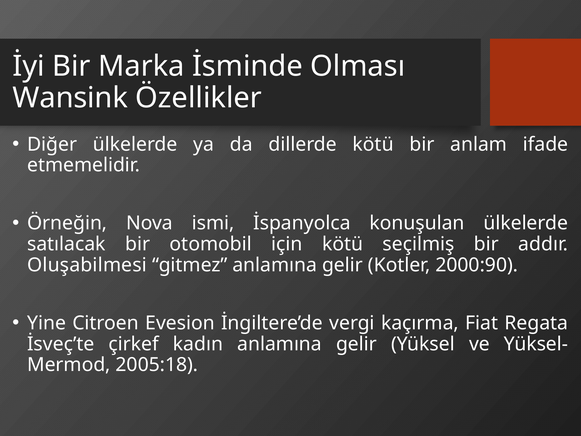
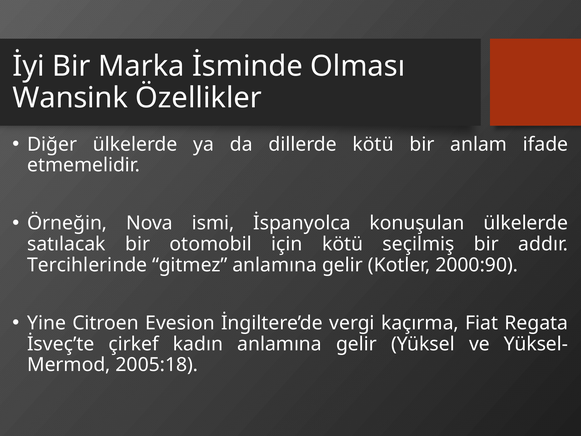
Oluşabilmesi: Oluşabilmesi -> Tercihlerinde
